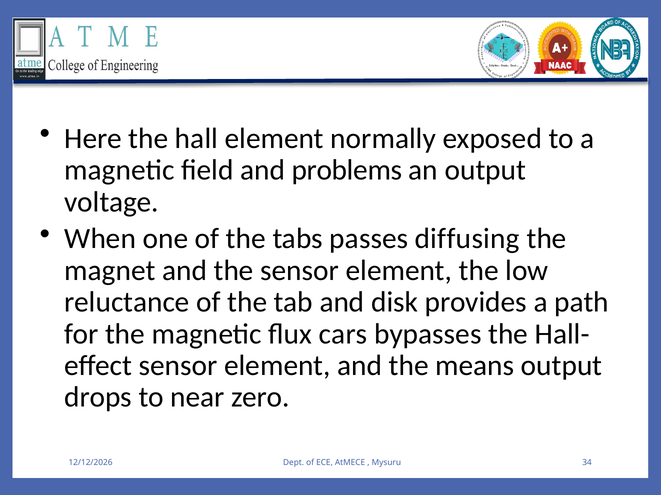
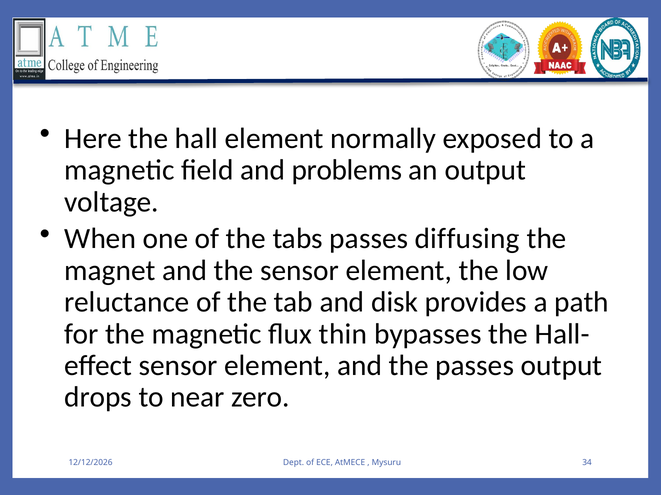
cars: cars -> thin
the means: means -> passes
